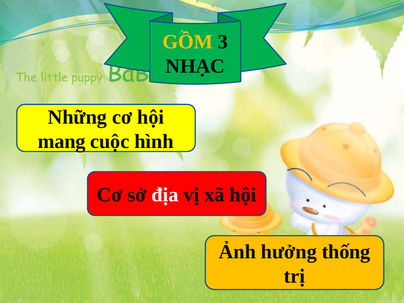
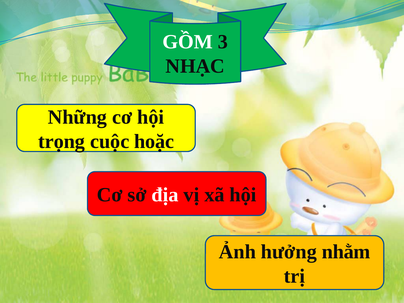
GỒM colour: yellow -> white
mang: mang -> trọng
hình: hình -> hoặc
thống: thống -> nhằm
